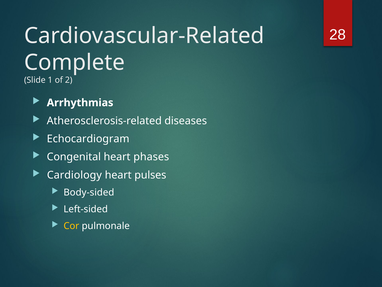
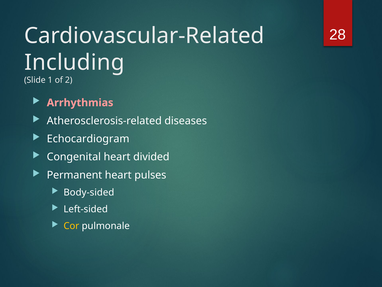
Complete: Complete -> Including
Arrhythmias colour: white -> pink
phases: phases -> divided
Cardiology: Cardiology -> Permanent
